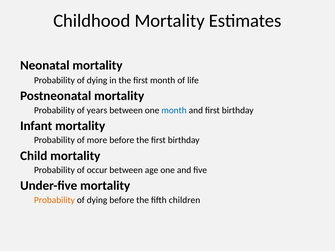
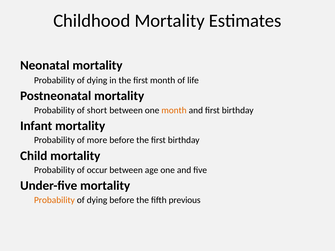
years: years -> short
month at (174, 110) colour: blue -> orange
children: children -> previous
